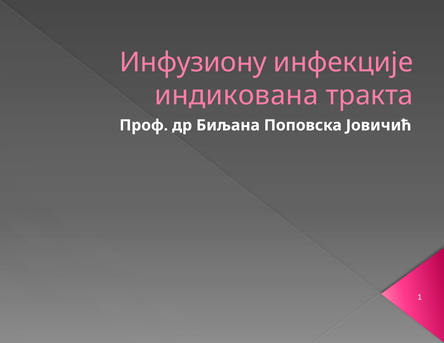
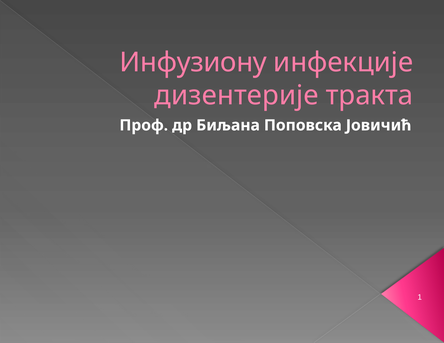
индикована: индикована -> дизентерије
